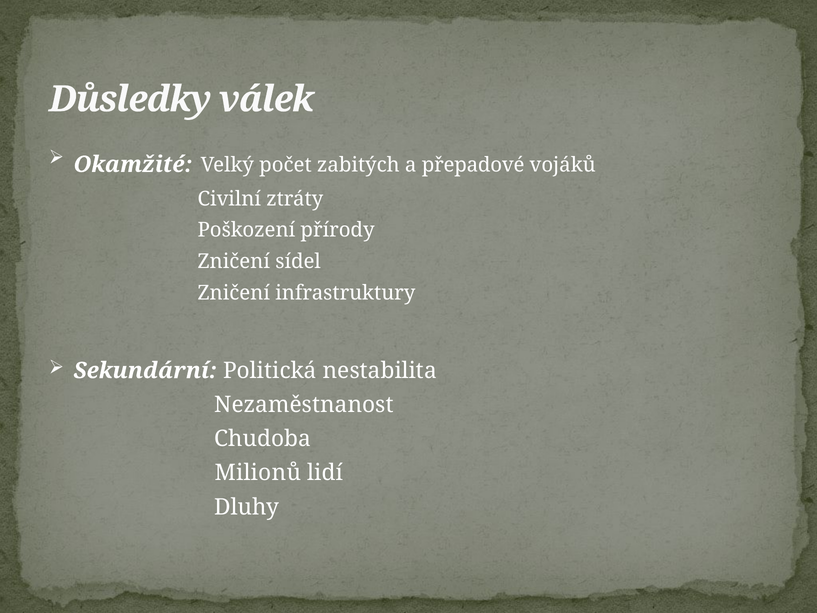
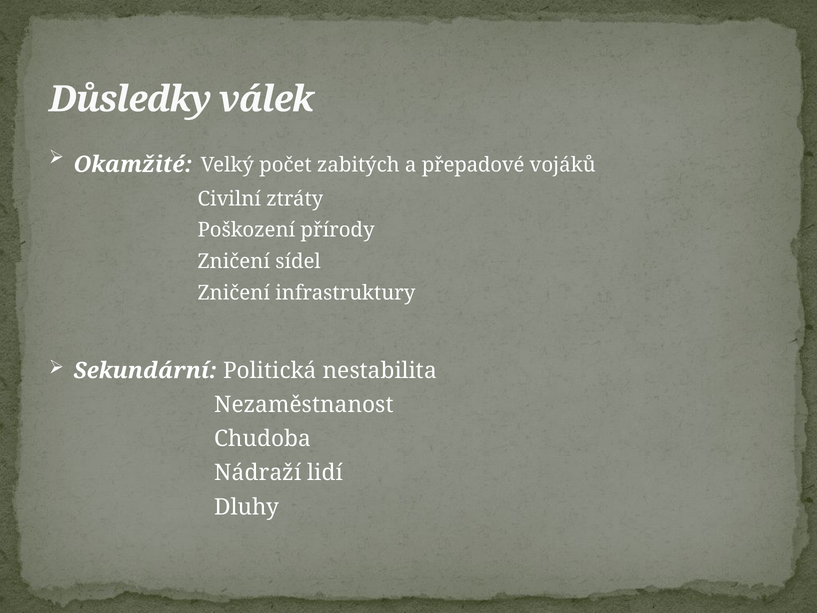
Milionů: Milionů -> Nádraží
